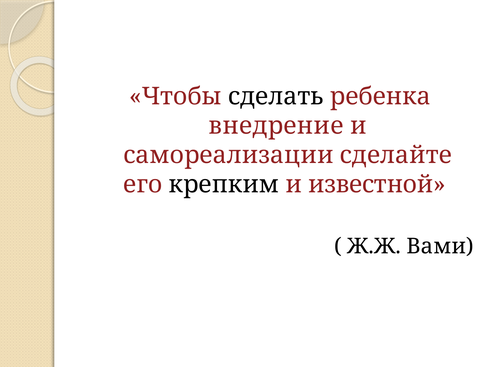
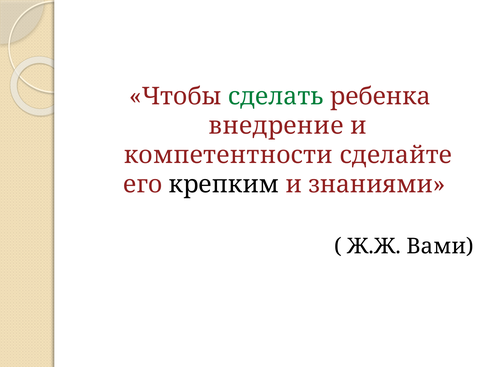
сделать colour: black -> green
самореализации: самореализации -> компетентности
известной: известной -> знаниями
